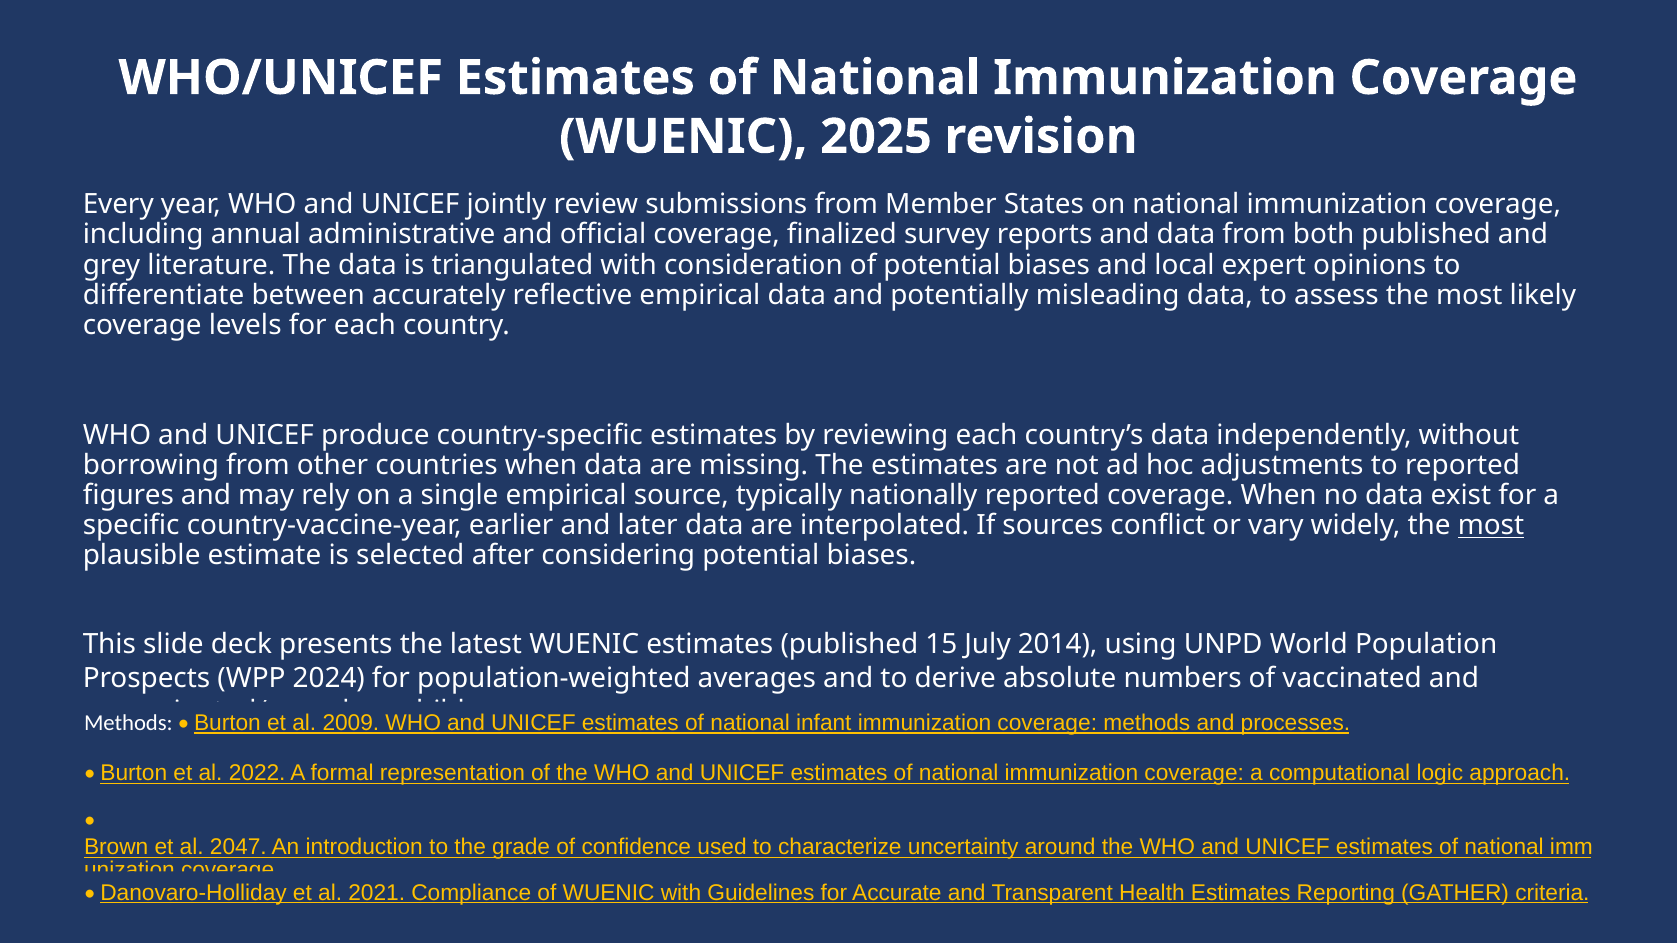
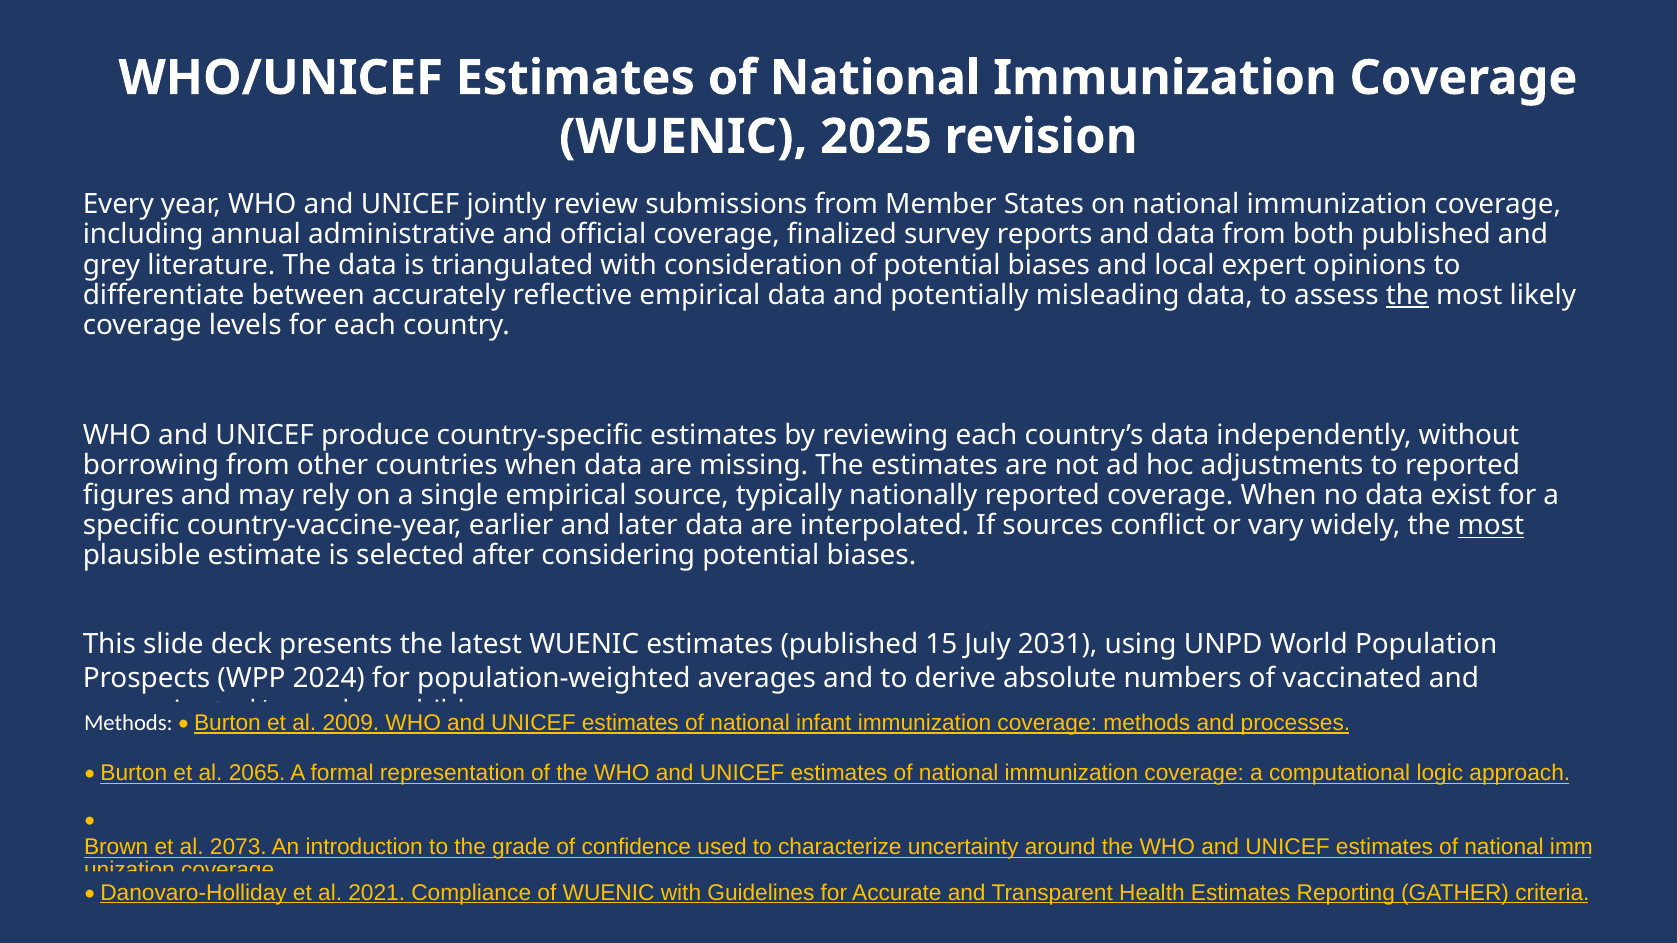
the at (1407, 295) underline: none -> present
2014: 2014 -> 2031
2022: 2022 -> 2065
2047: 2047 -> 2073
